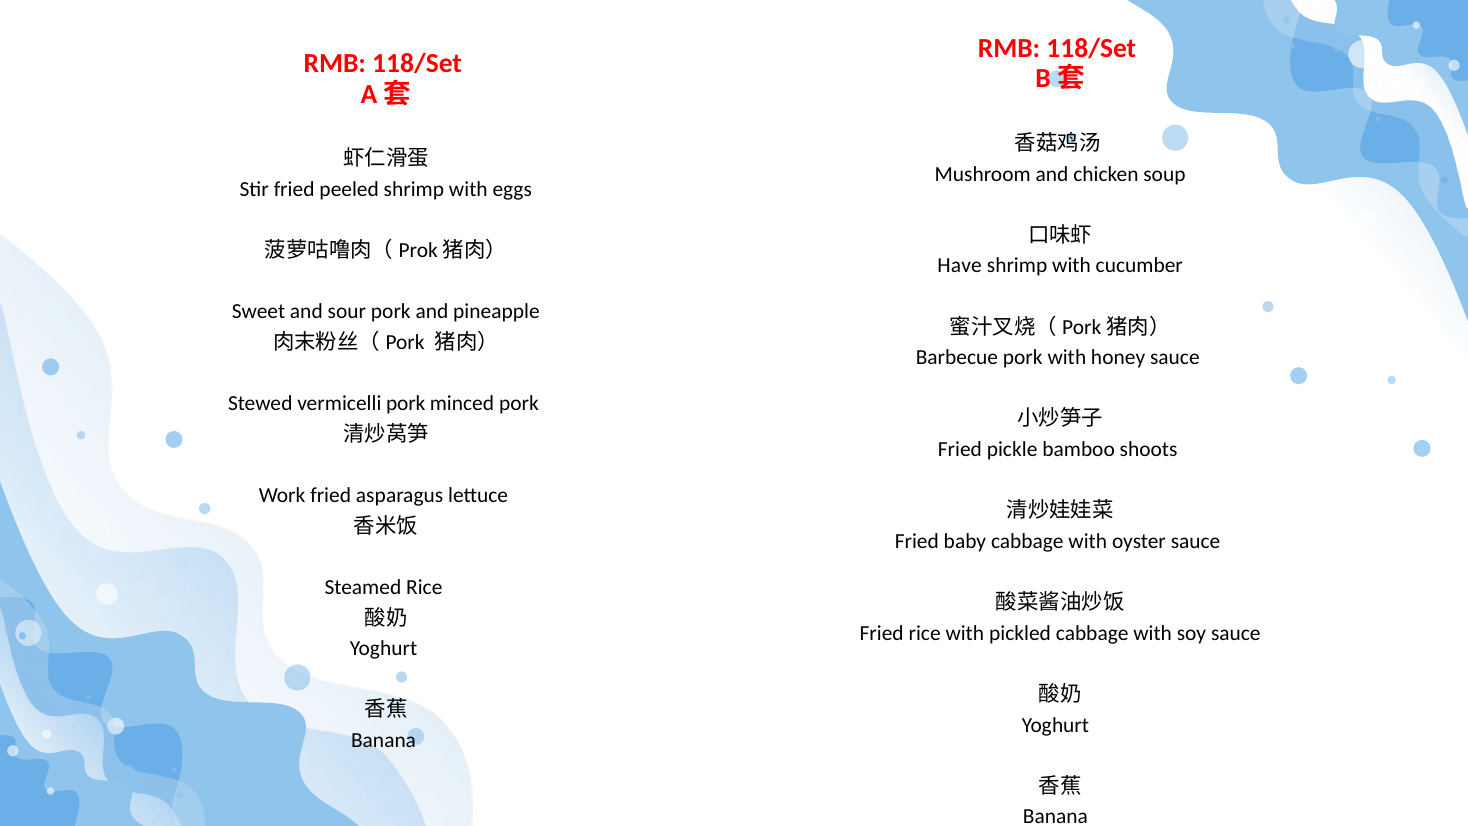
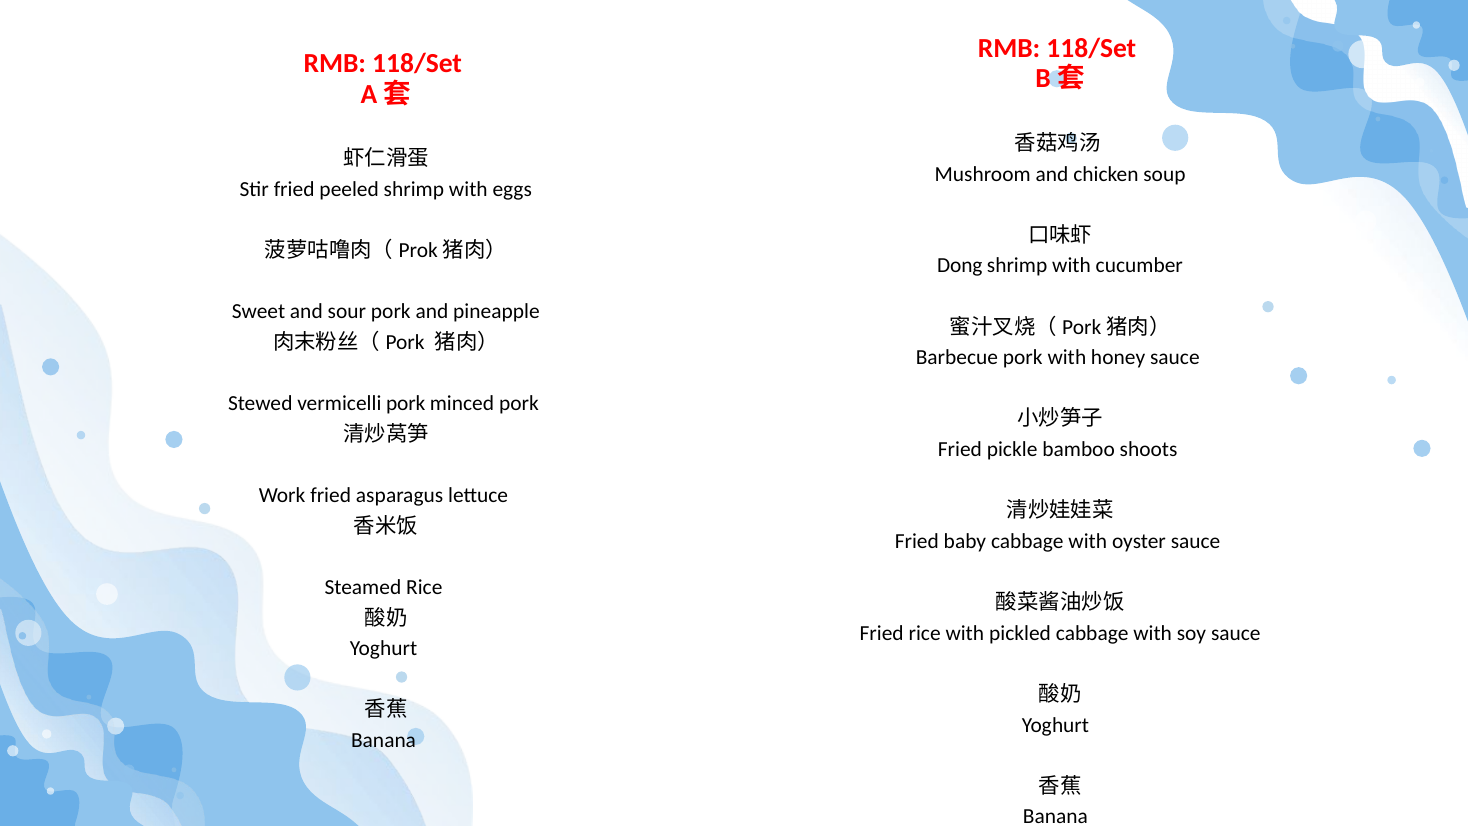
Have: Have -> Dong
